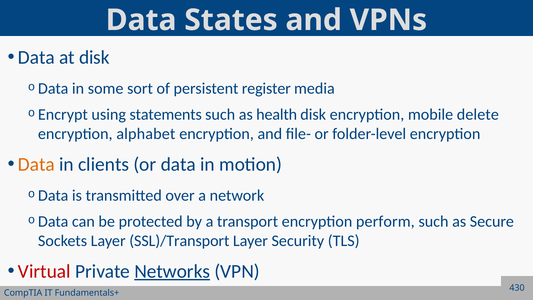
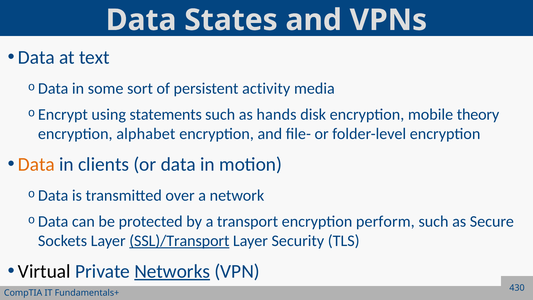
at disk: disk -> text
register: register -> activity
health: health -> hands
delete: delete -> theory
SSL)/Transport underline: none -> present
Virtual colour: red -> black
